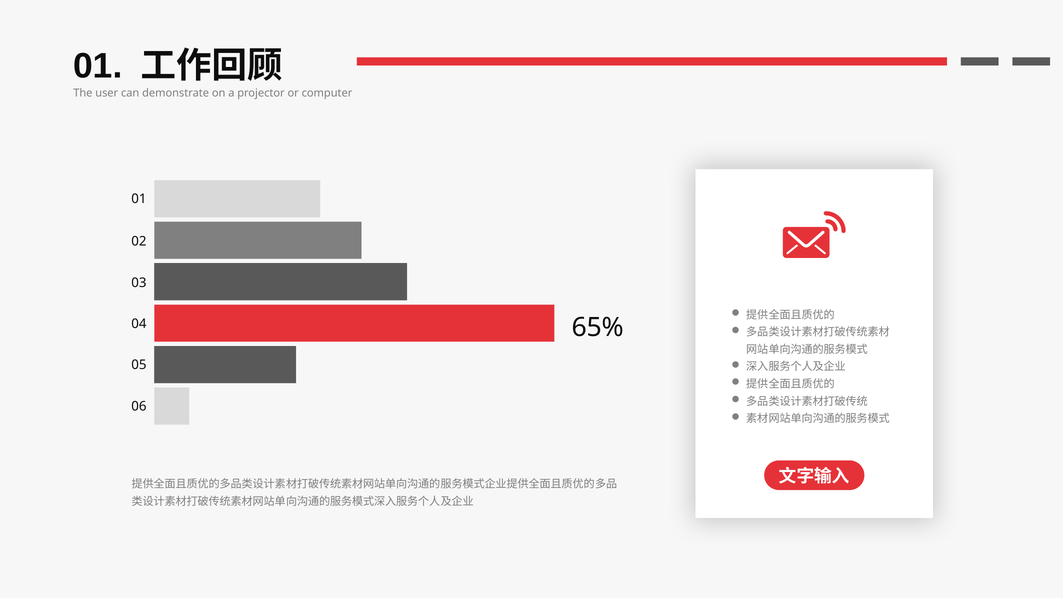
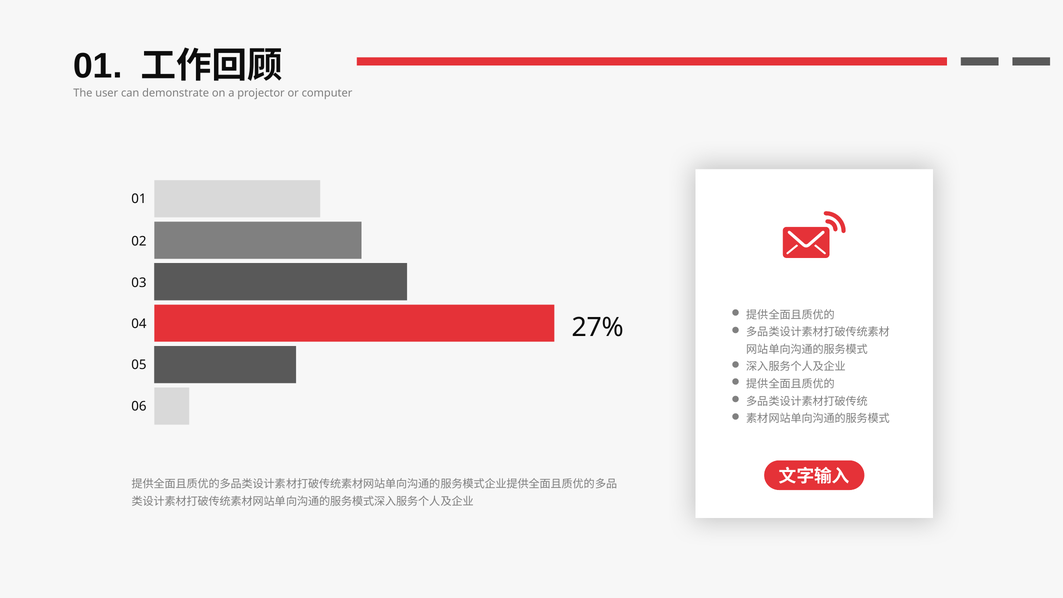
65%: 65% -> 27%
